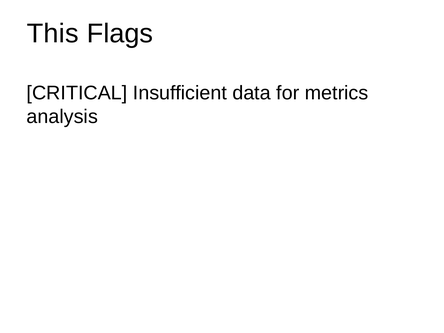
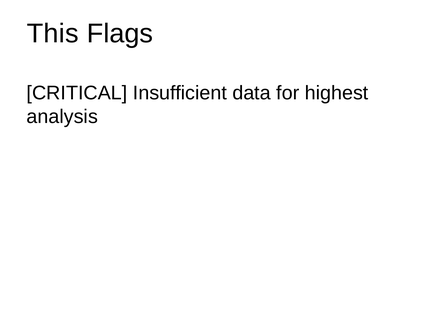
metrics: metrics -> highest
